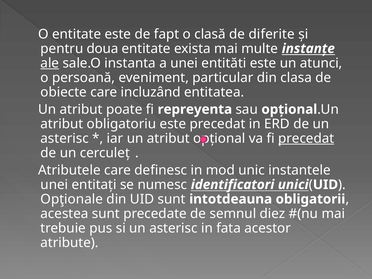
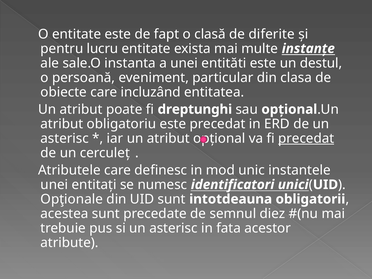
doua: doua -> lucru
ale underline: present -> none
atunci: atunci -> destul
repreyenta: repreyenta -> dreptunghi
